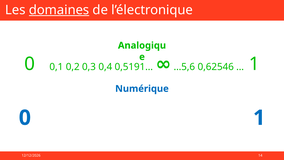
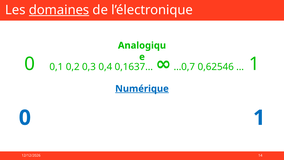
0,5191…: 0,5191… -> 0,1637…
…5,6: …5,6 -> …0,7
Numérique underline: none -> present
